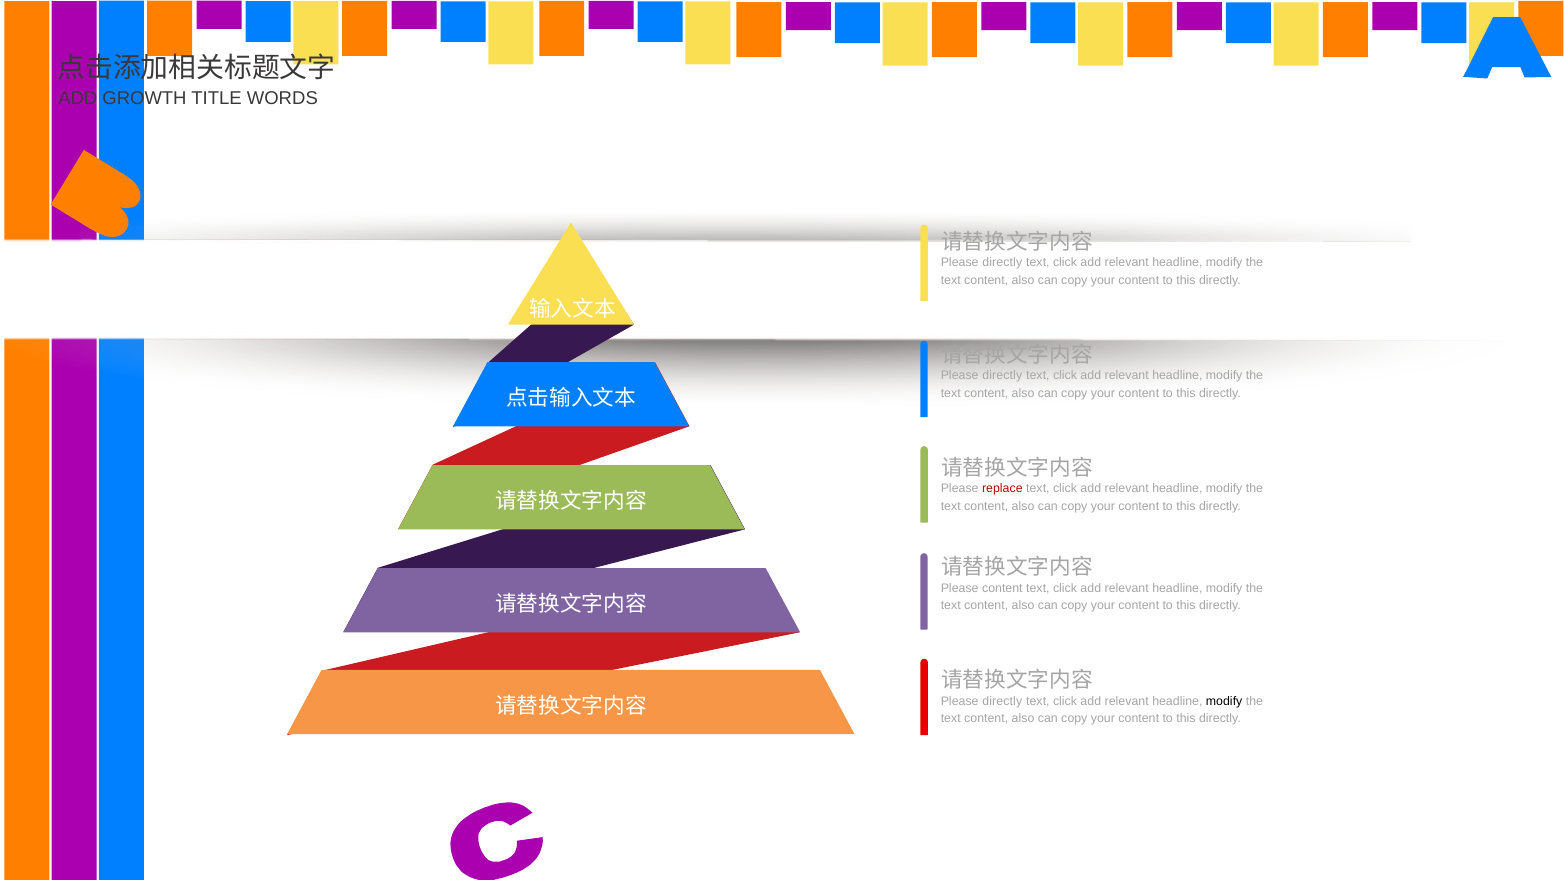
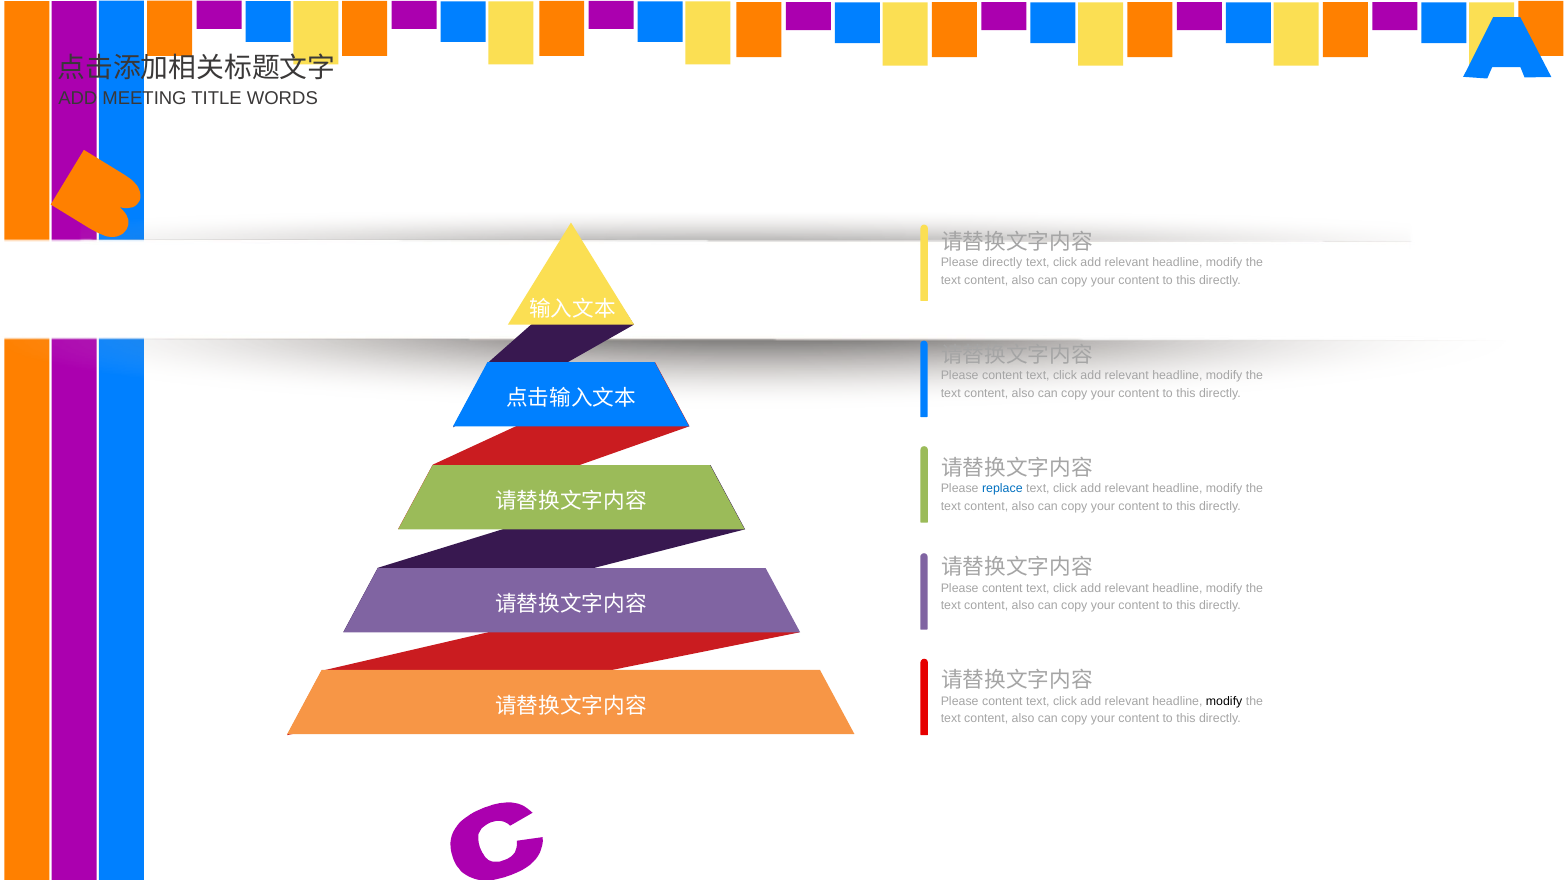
GROWTH: GROWTH -> MEETING
directly at (1002, 375): directly -> content
replace colour: red -> blue
directly at (1002, 701): directly -> content
